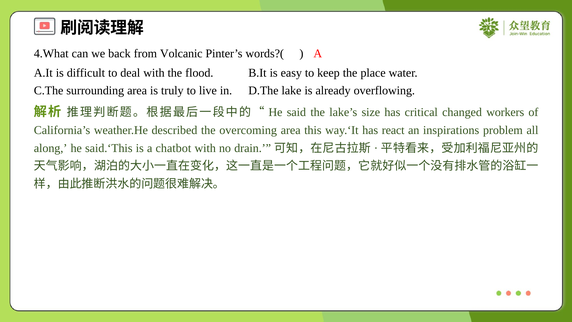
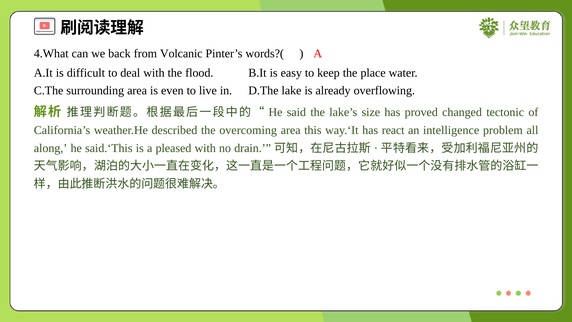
truly: truly -> even
critical: critical -> proved
workers: workers -> tectonic
inspirations: inspirations -> intelligence
chatbot: chatbot -> pleased
